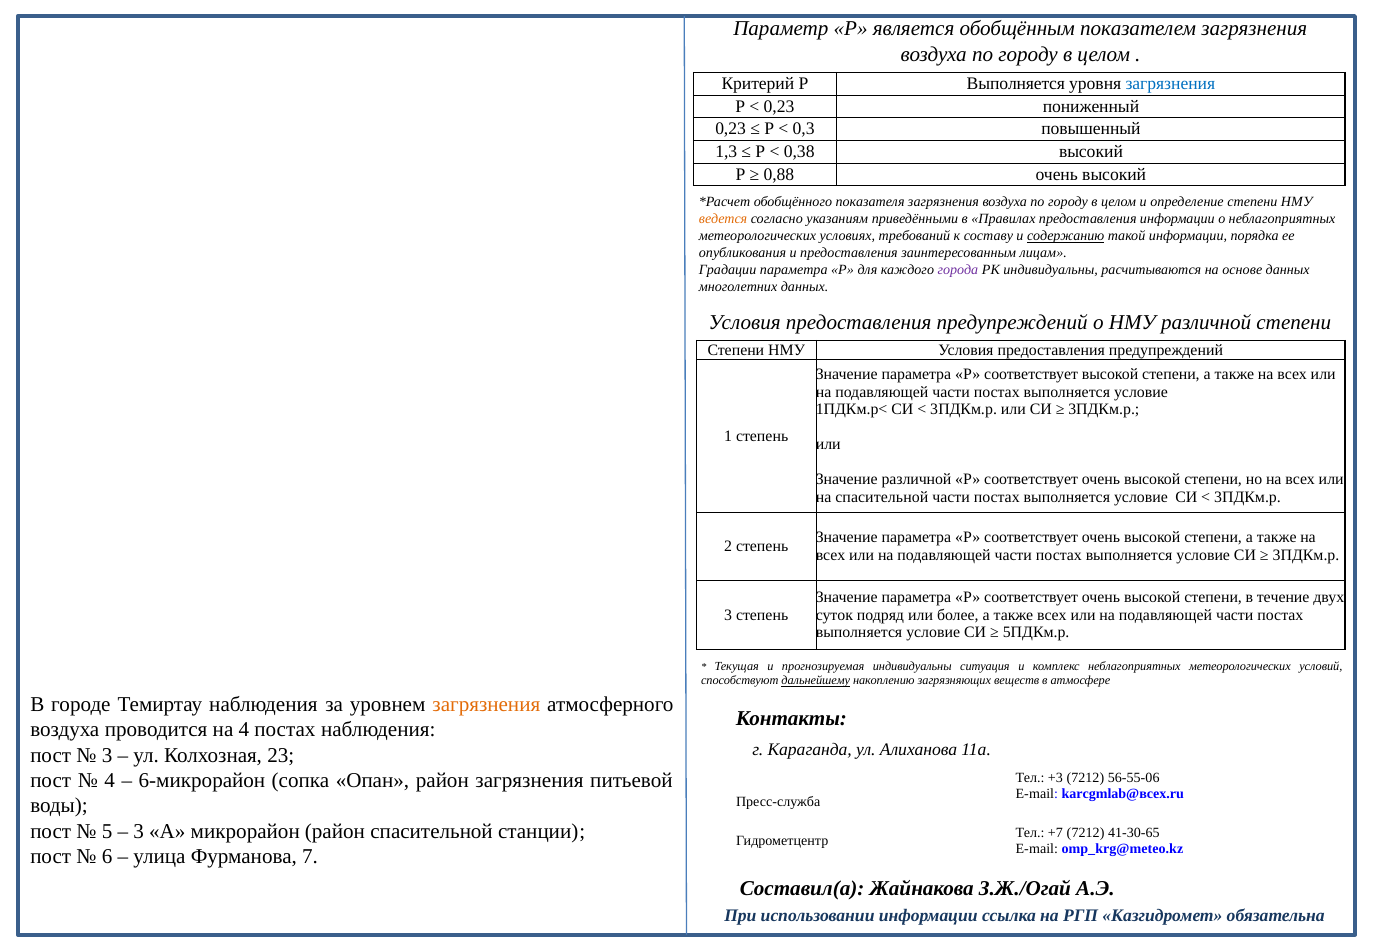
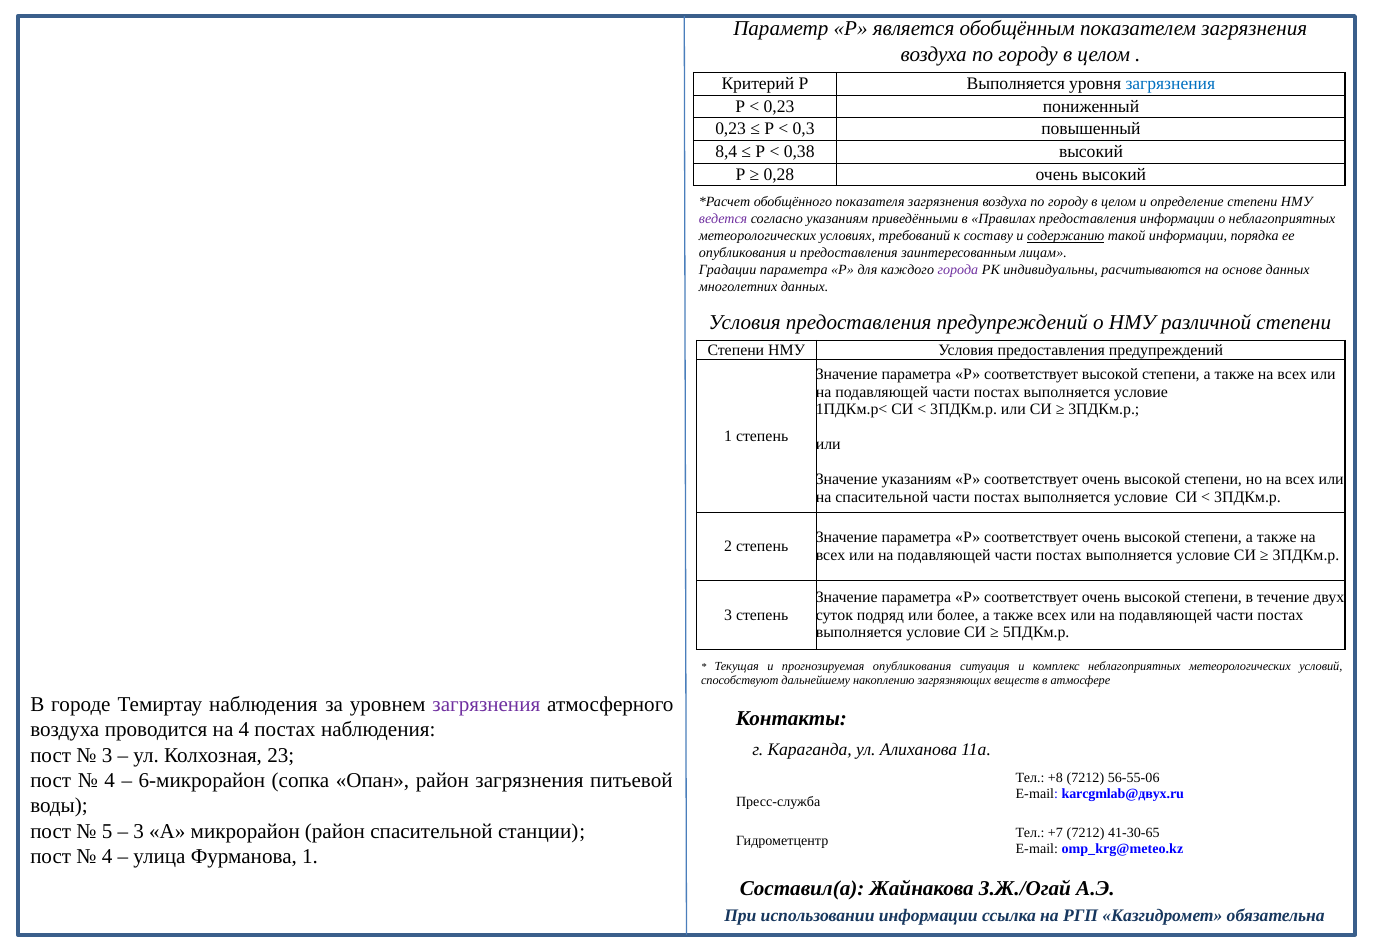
1,3: 1,3 -> 8,4
0,88: 0,88 -> 0,28
ведется colour: orange -> purple
Значение различной: различной -> указаниям
прогнозируемая индивидуальны: индивидуальны -> опубликования
дальнейшему underline: present -> none
загрязнения at (486, 704) colour: orange -> purple
+3: +3 -> +8
karcgmlab@всех.ru: karcgmlab@всех.ru -> karcgmlab@двух.ru
6 at (107, 856): 6 -> 4
Фурманова 7: 7 -> 1
